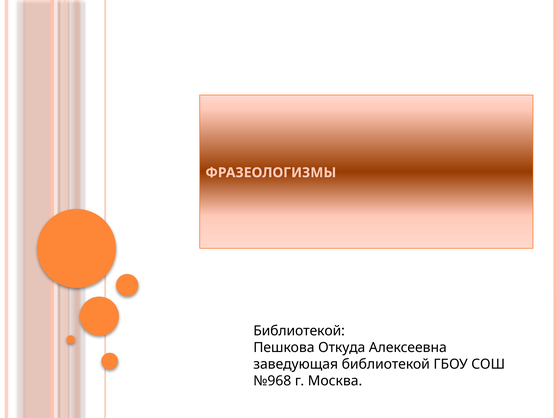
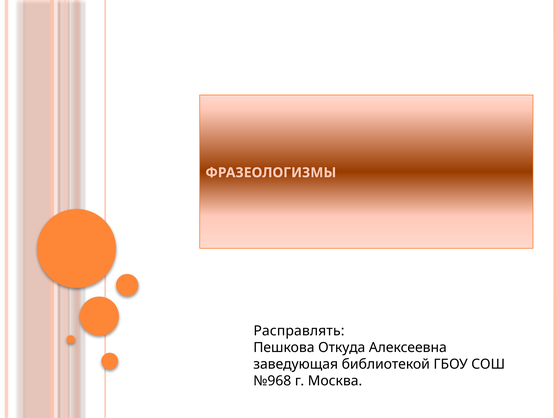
Библиотекой at (299, 331): Библиотекой -> Расправлять
